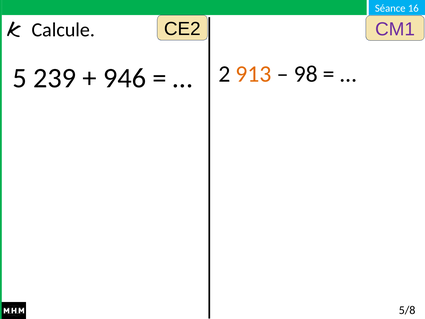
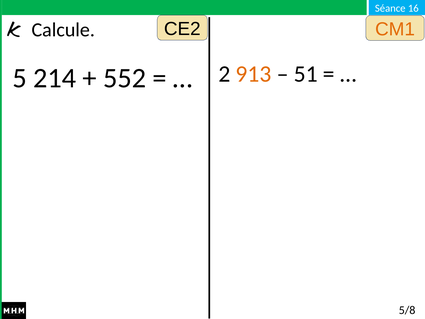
CM1 colour: purple -> orange
98: 98 -> 51
239: 239 -> 214
946: 946 -> 552
